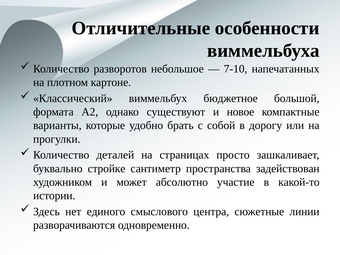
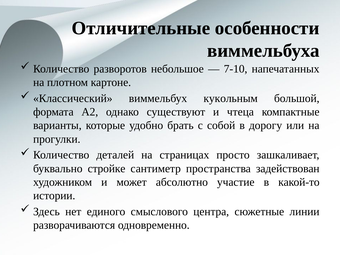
бюджетное: бюджетное -> кукольным
новое: новое -> чтеца
